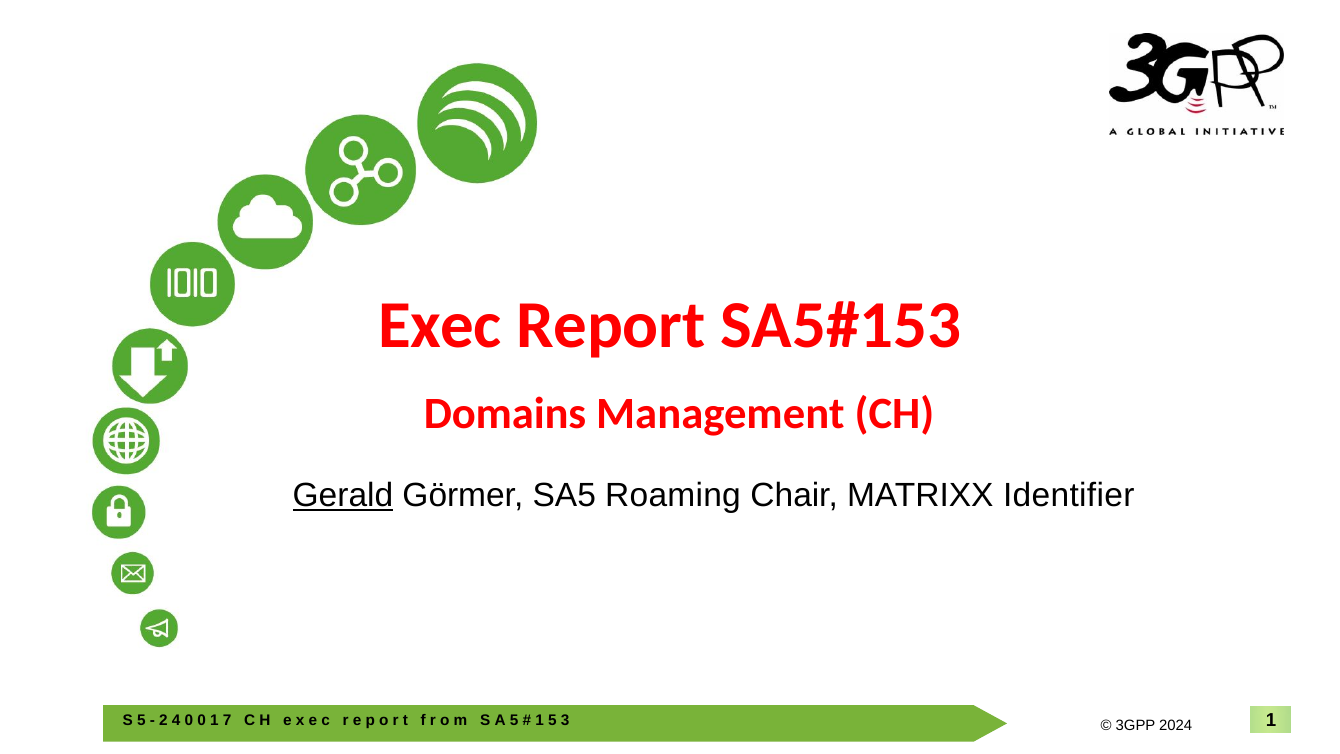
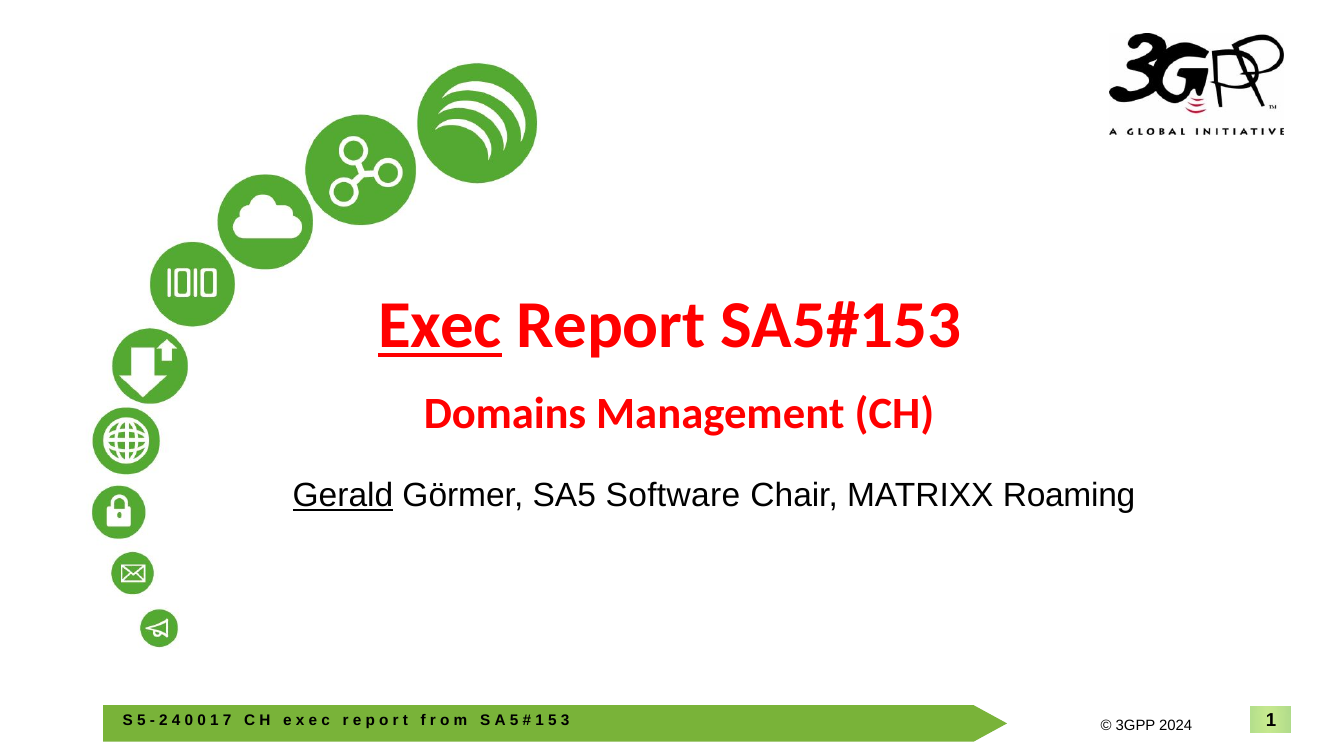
Exec underline: none -> present
Roaming: Roaming -> Software
Identifier: Identifier -> Roaming
